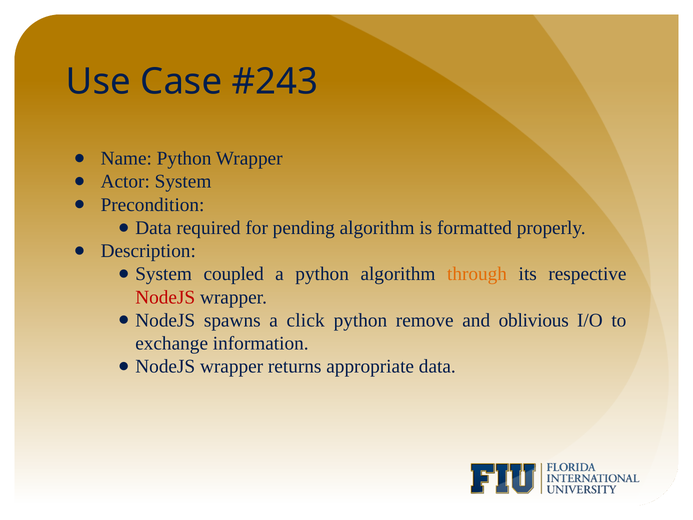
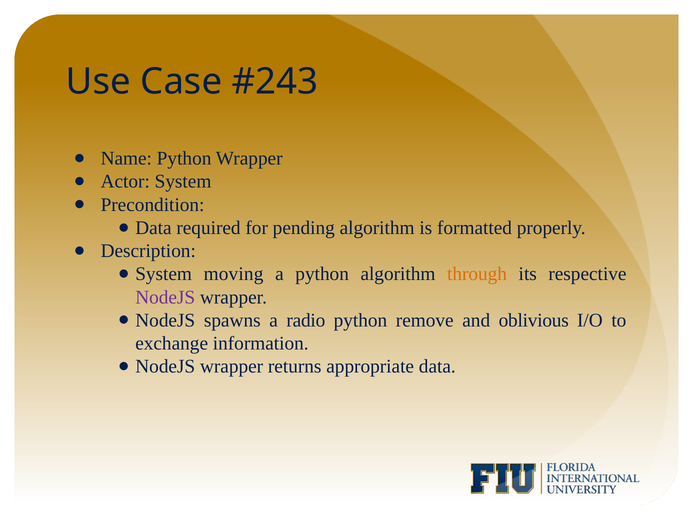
coupled: coupled -> moving
NodeJS at (165, 297) colour: red -> purple
click: click -> radio
